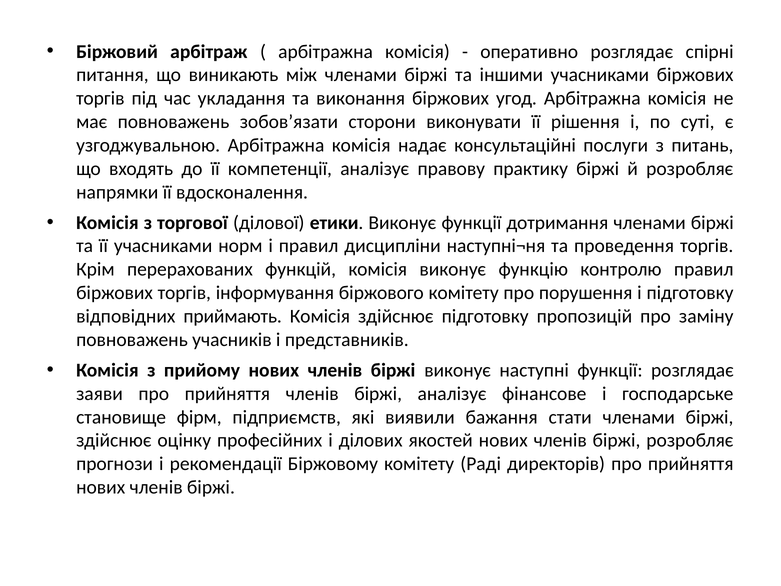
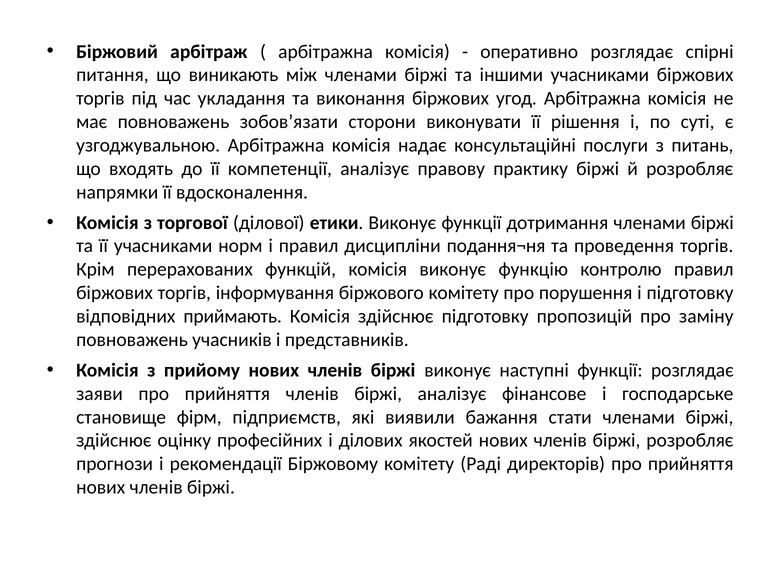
наступні¬ня: наступні¬ня -> подання¬ня
